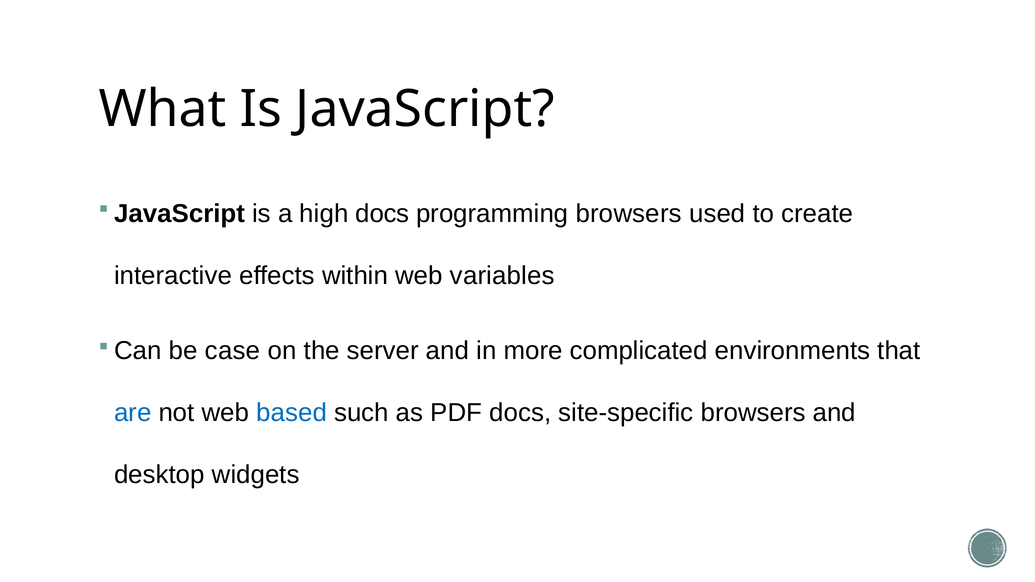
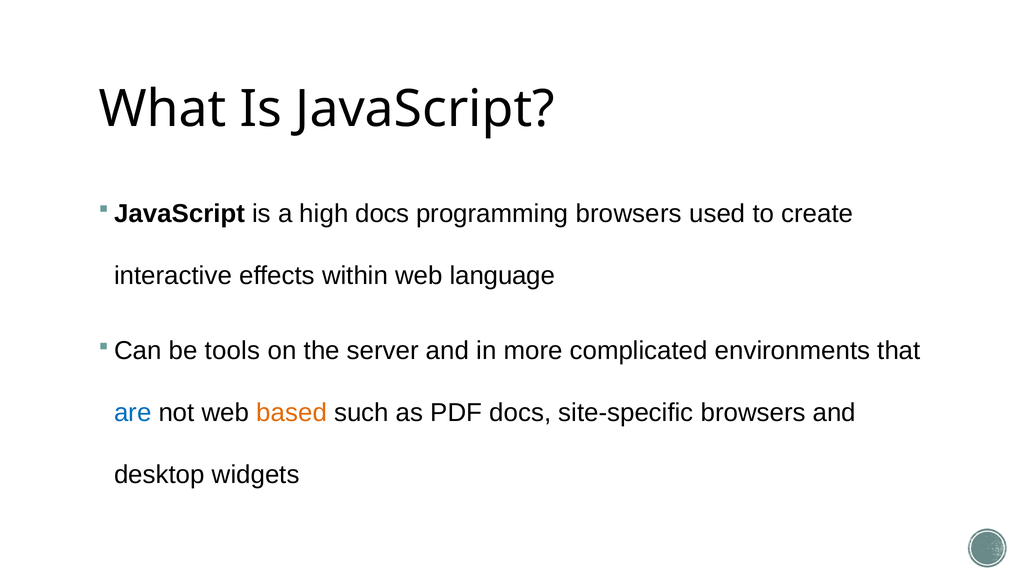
variables: variables -> language
case: case -> tools
based colour: blue -> orange
